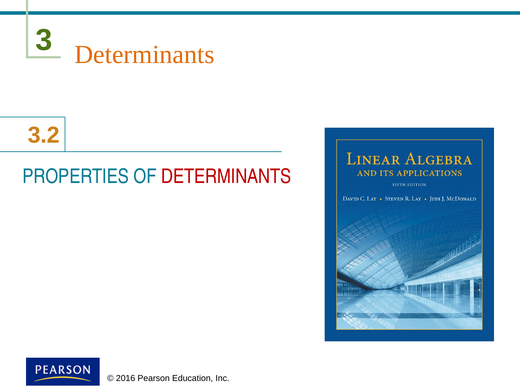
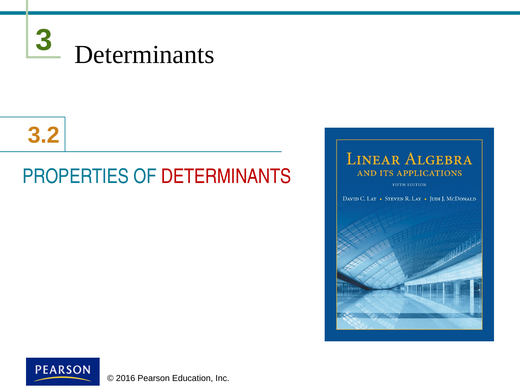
Determinants at (145, 55) colour: orange -> black
